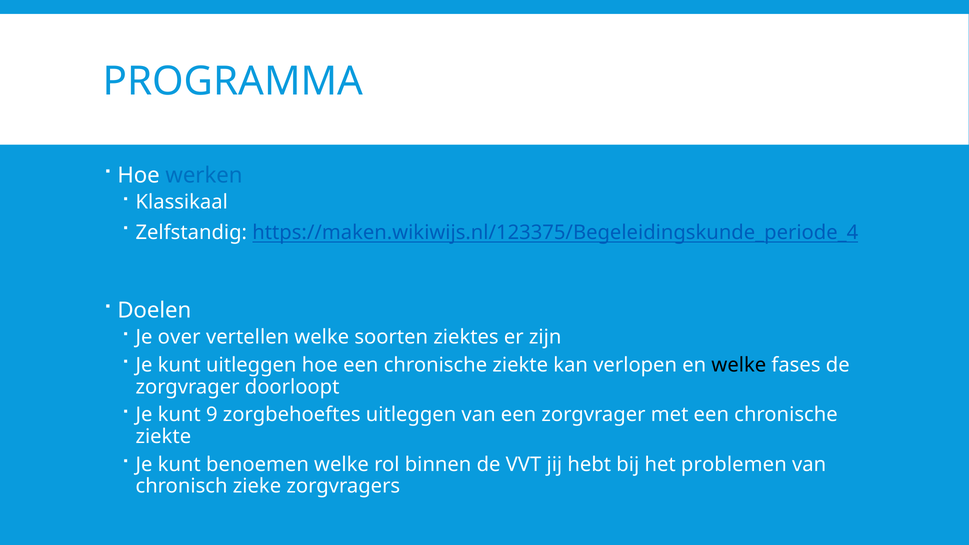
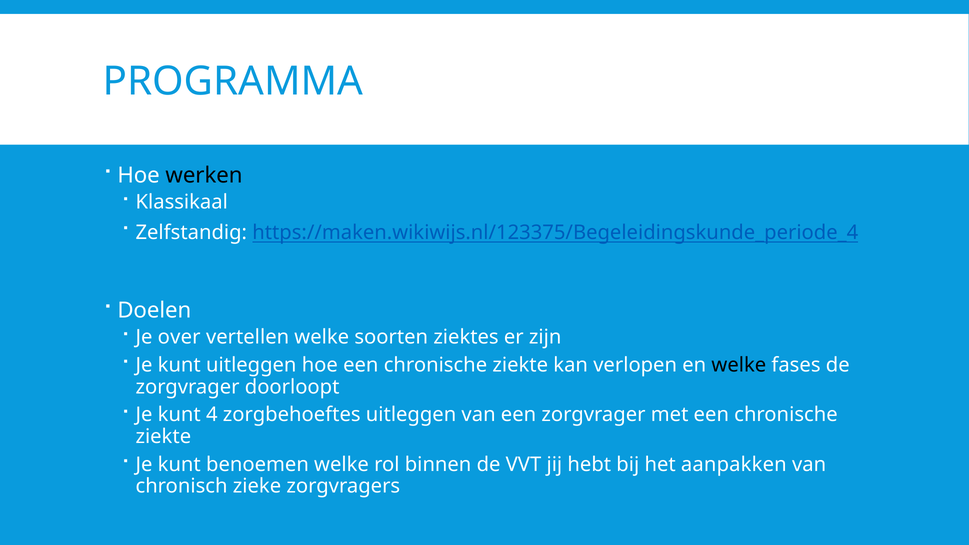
werken colour: blue -> black
9: 9 -> 4
problemen: problemen -> aanpakken
